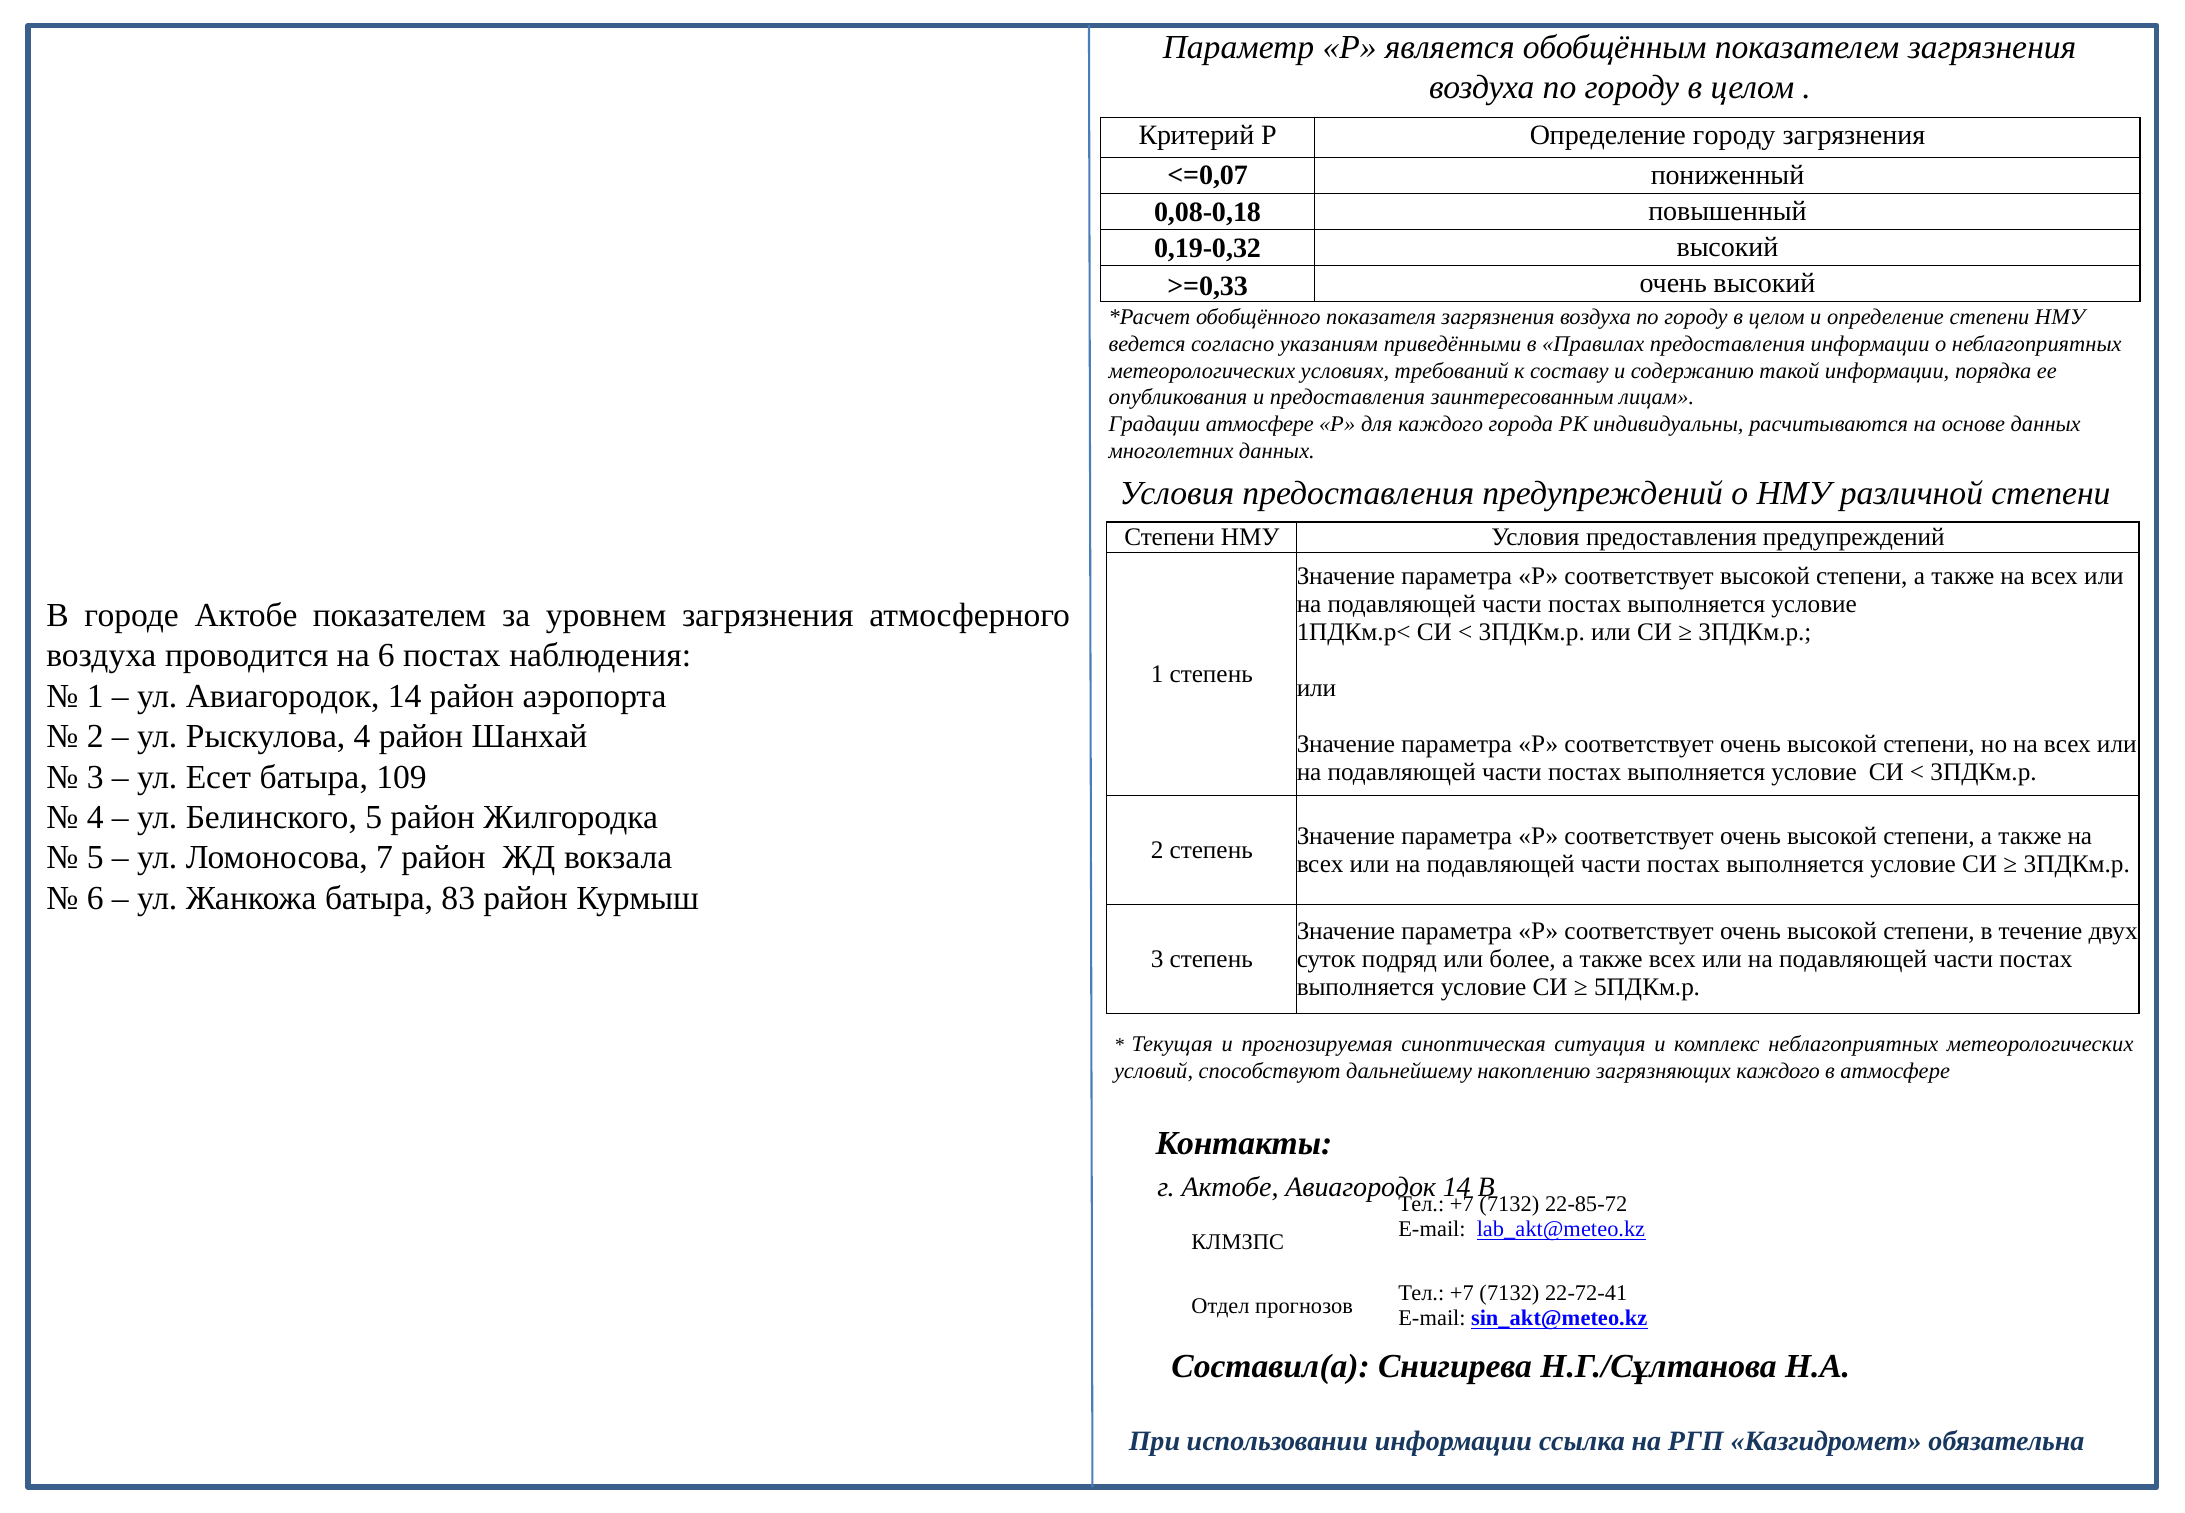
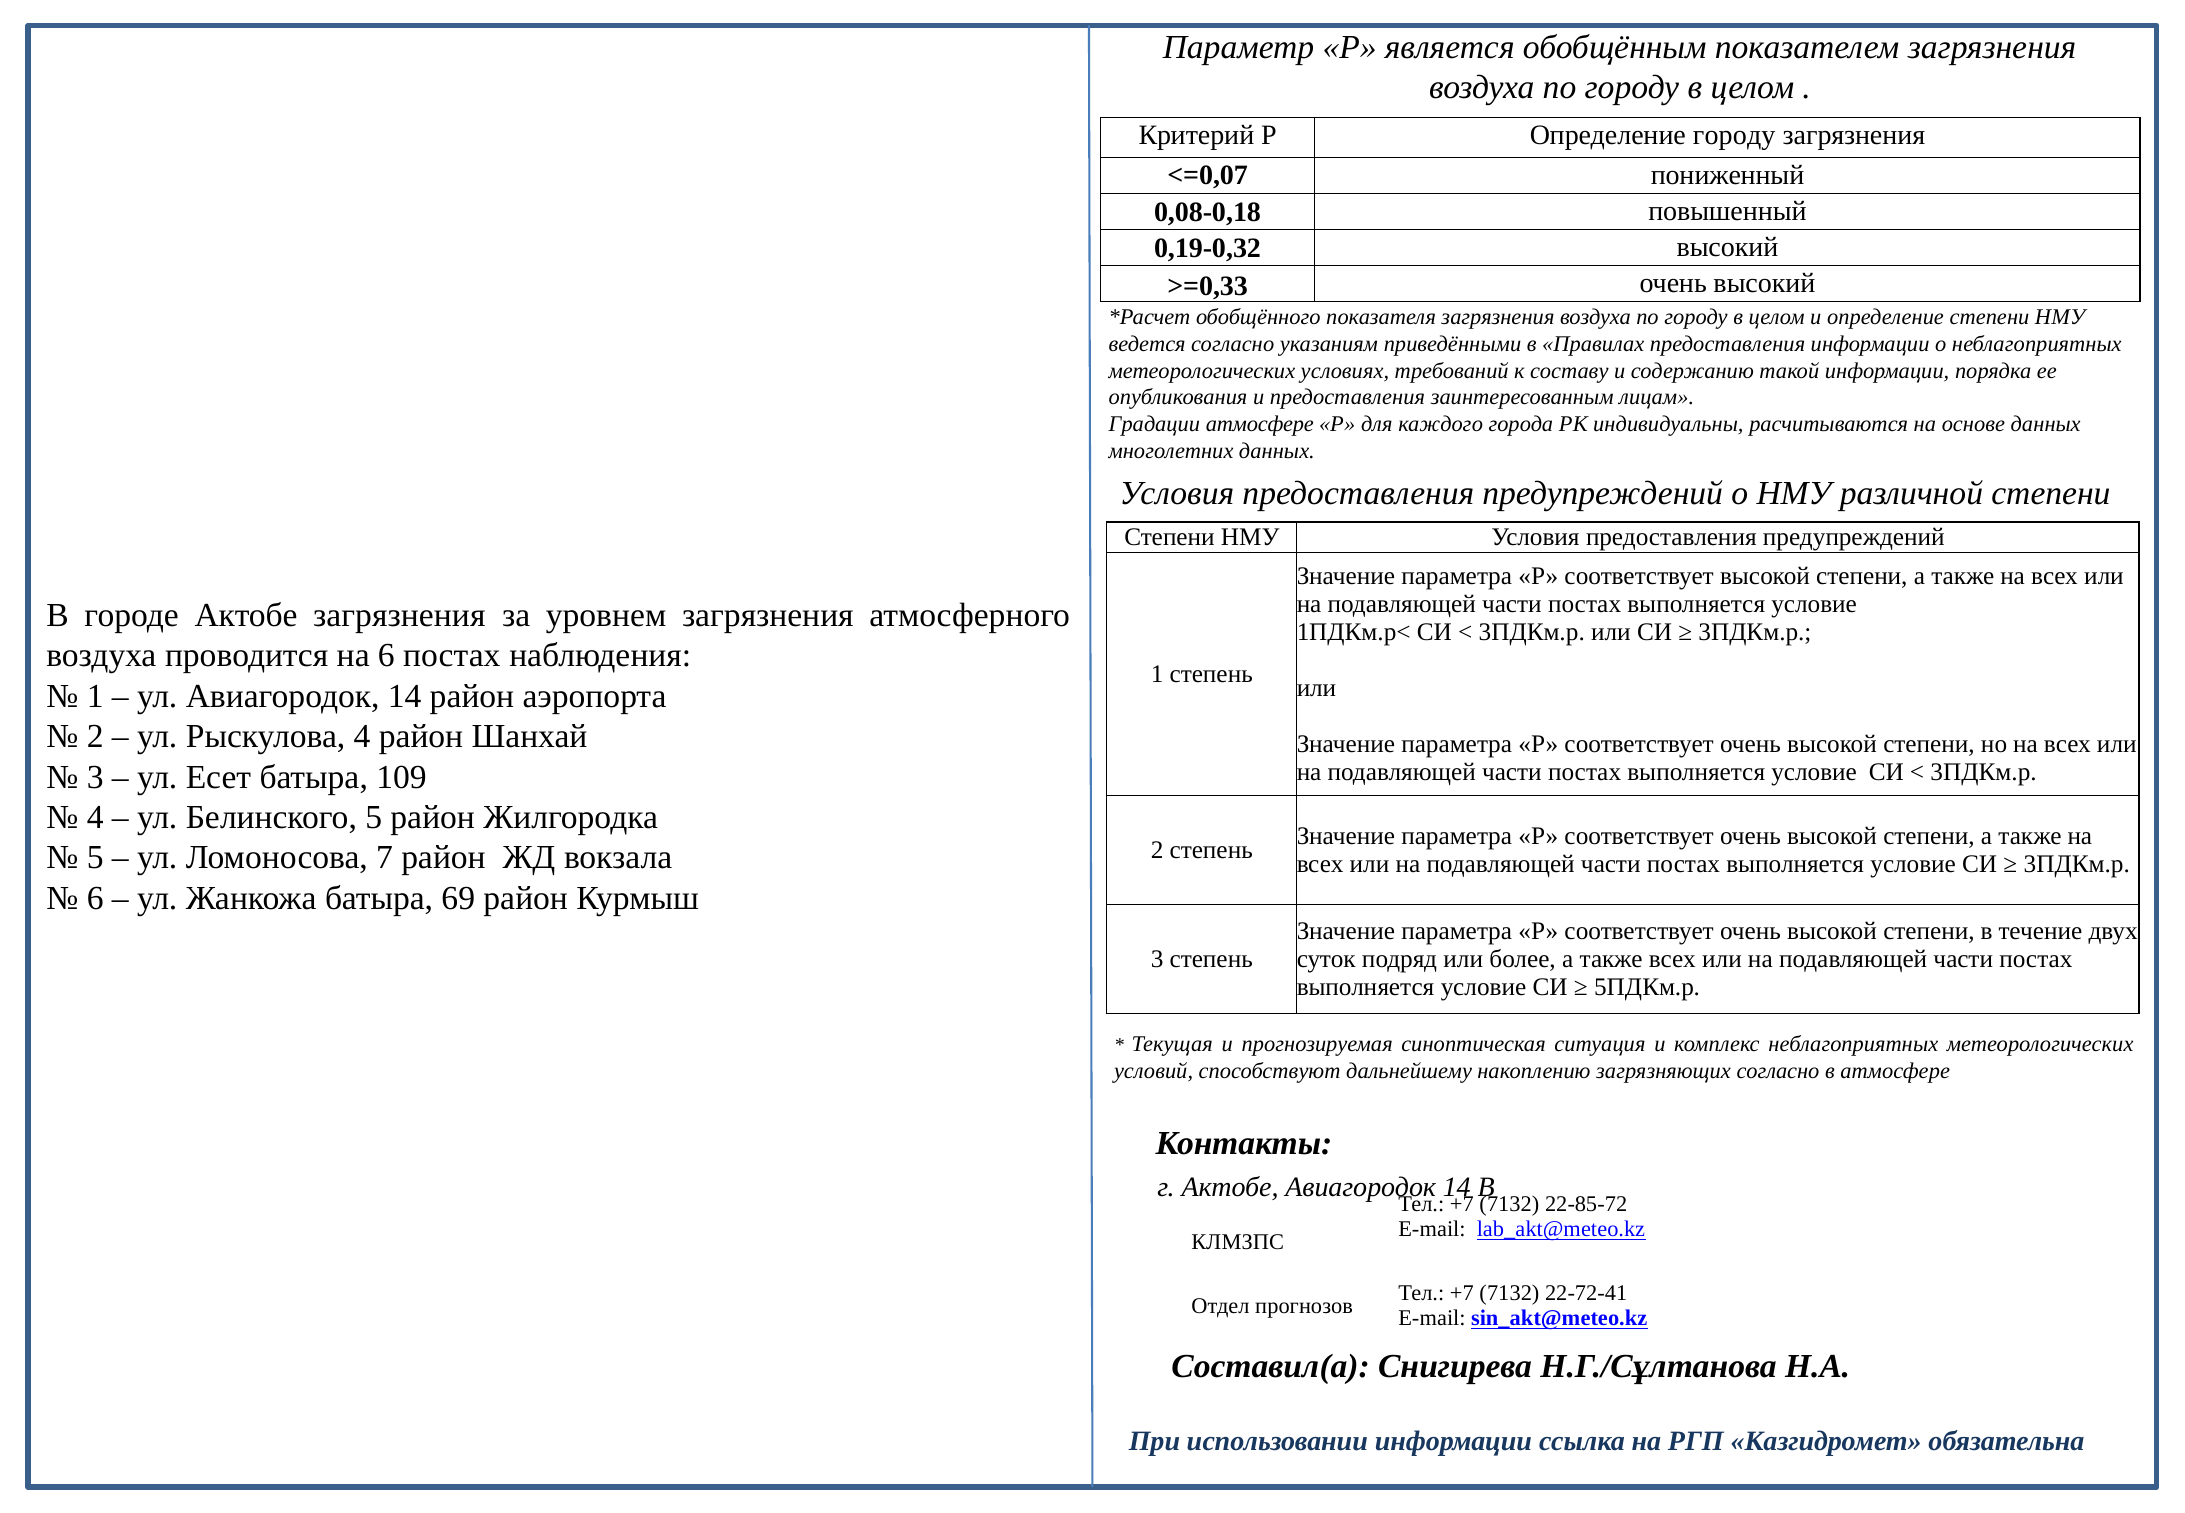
Актобе показателем: показателем -> загрязнения
83: 83 -> 69
загрязняющих каждого: каждого -> согласно
